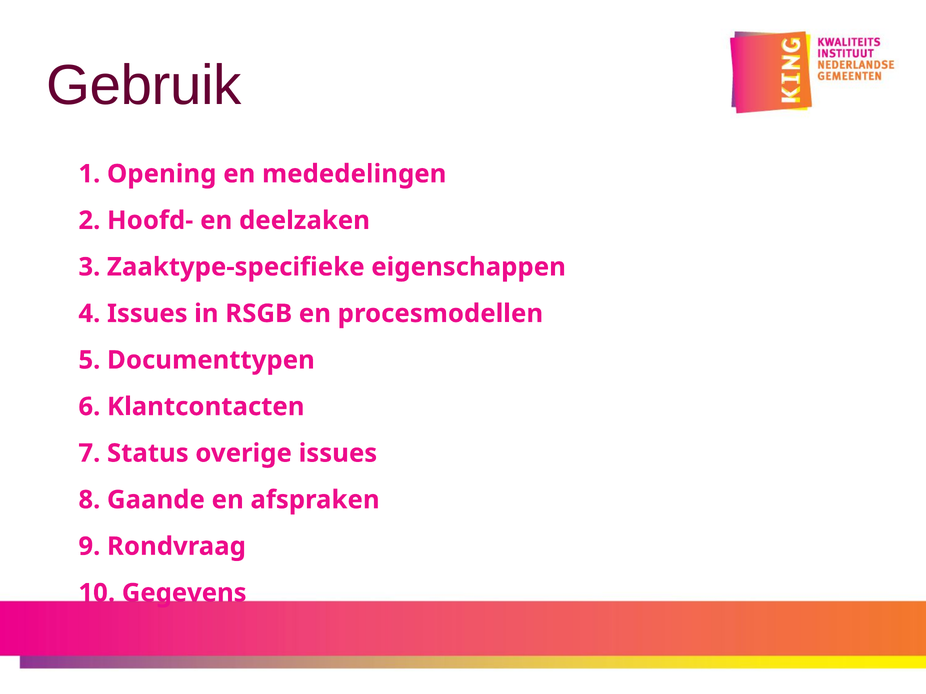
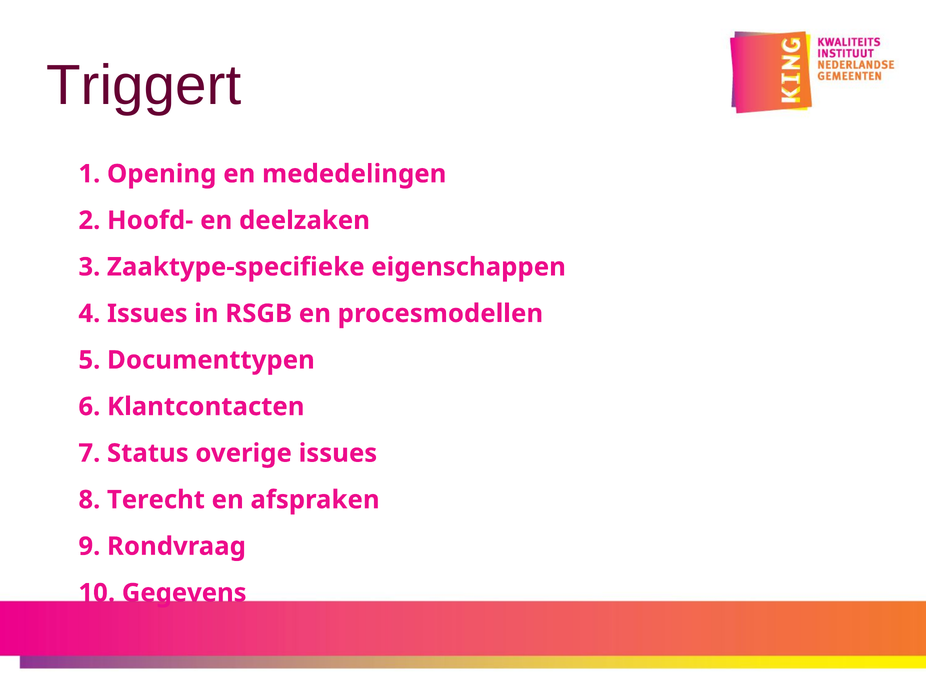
Gebruik: Gebruik -> Triggert
Gaande: Gaande -> Terecht
